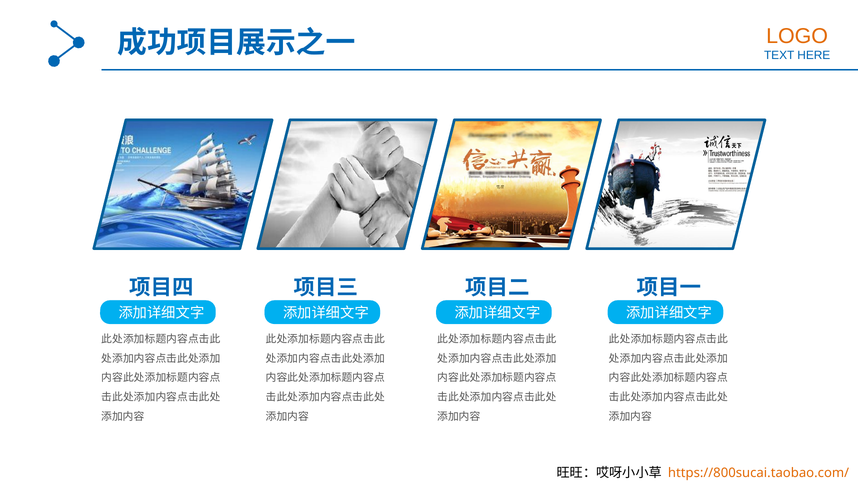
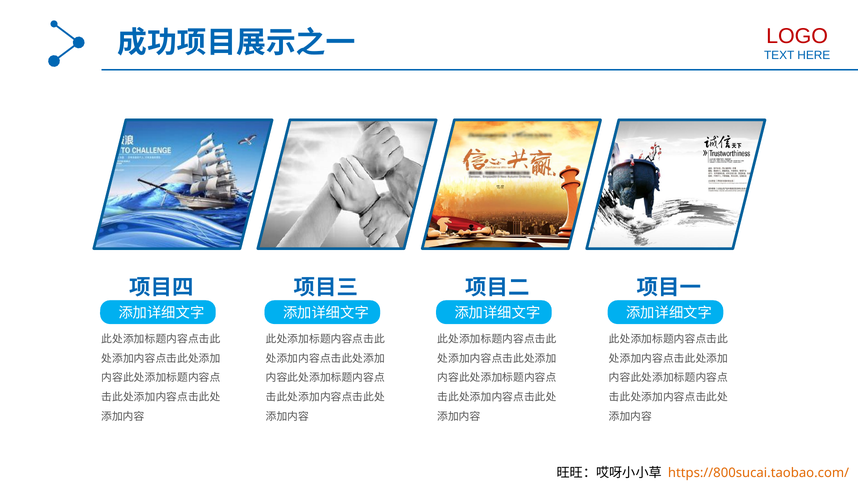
LOGO colour: orange -> red
